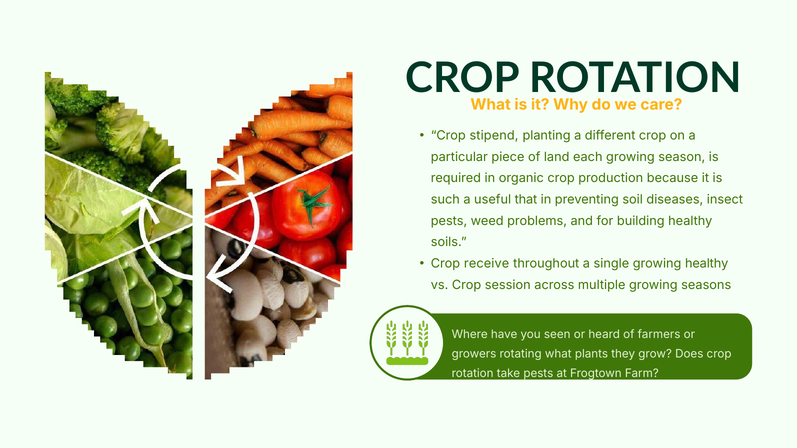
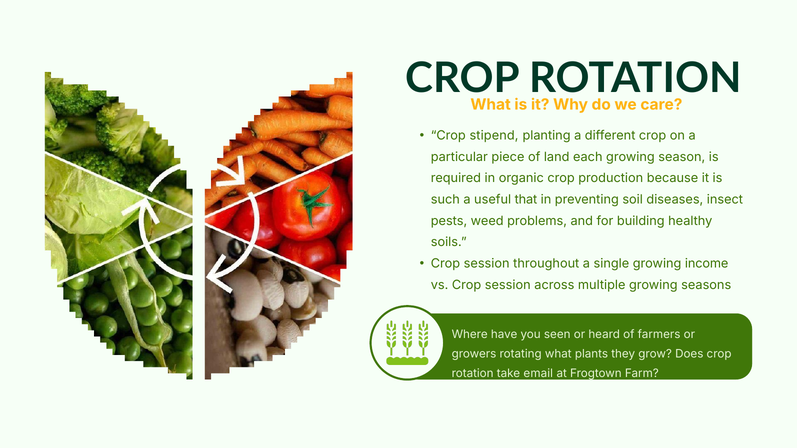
receive at (487, 264): receive -> session
growing healthy: healthy -> income
take pests: pests -> email
